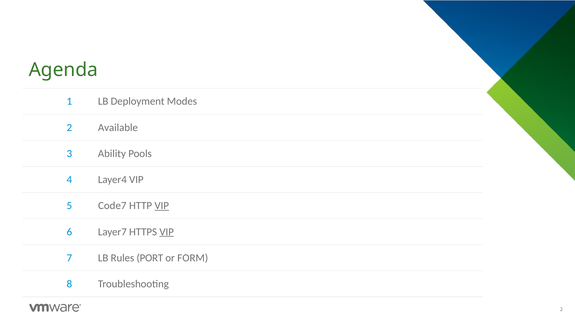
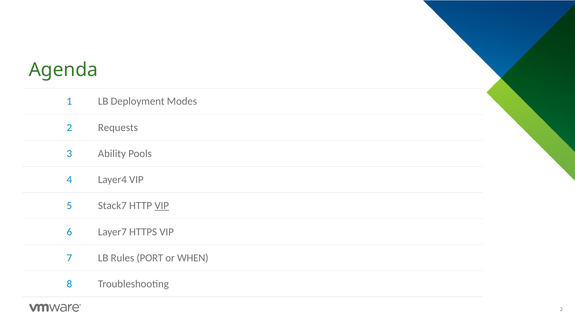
Available: Available -> Requests
Code7: Code7 -> Stack7
VIP at (167, 232) underline: present -> none
FORM: FORM -> WHEN
